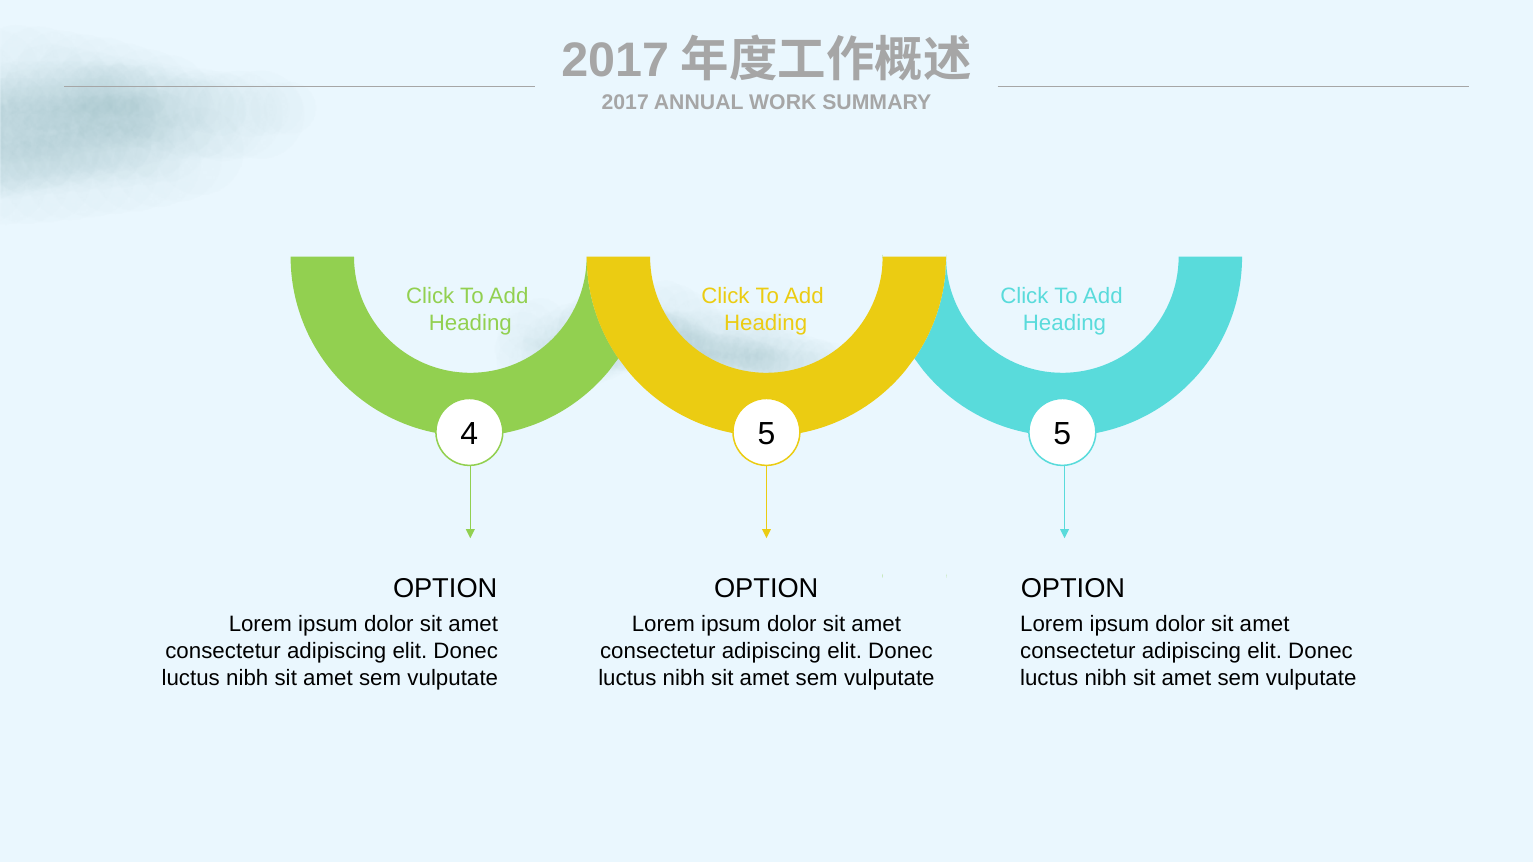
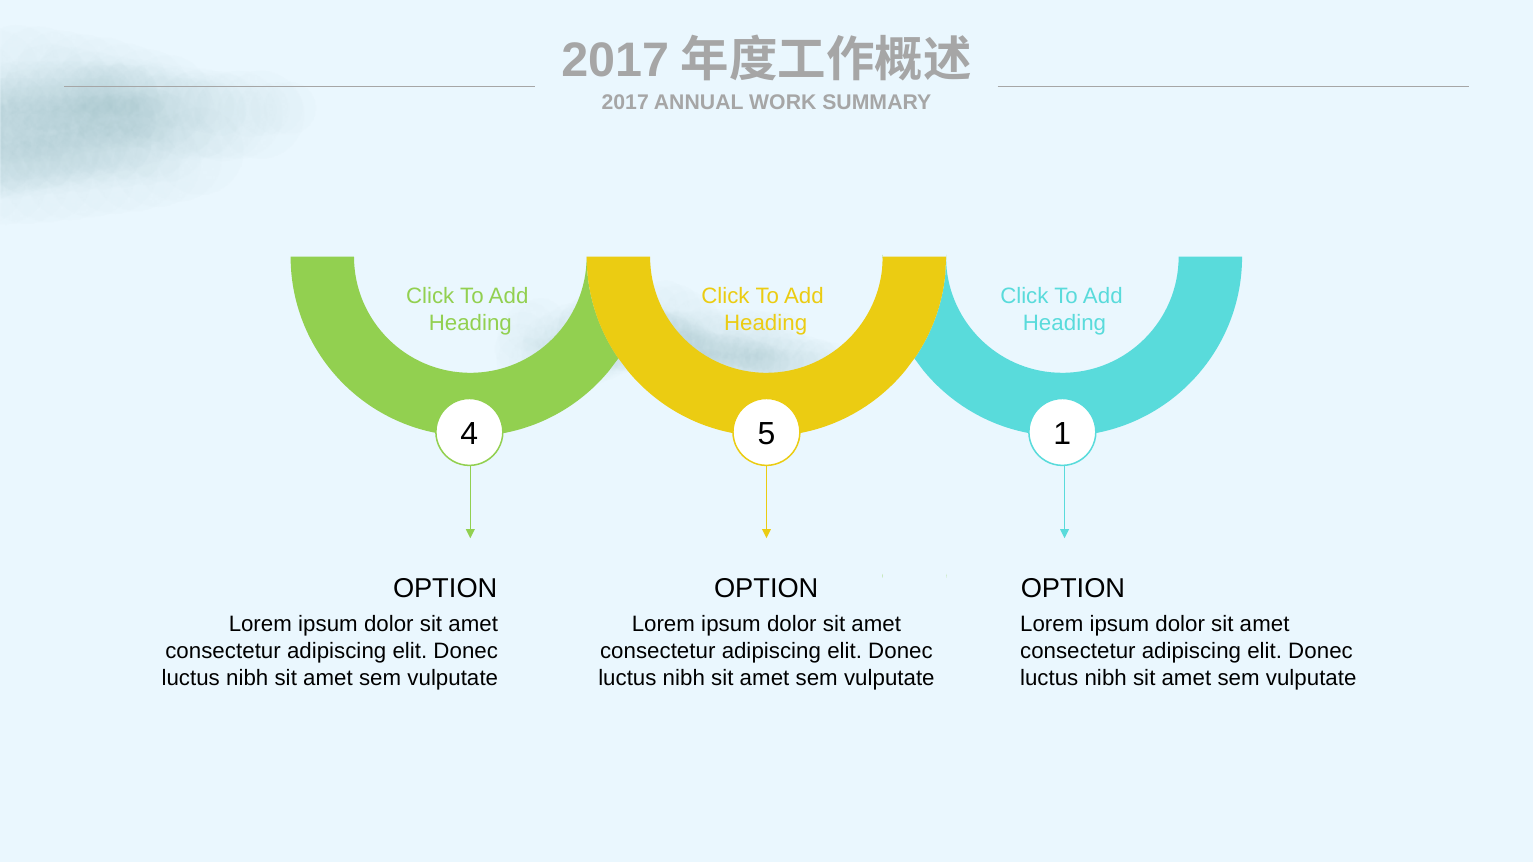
5 5: 5 -> 1
